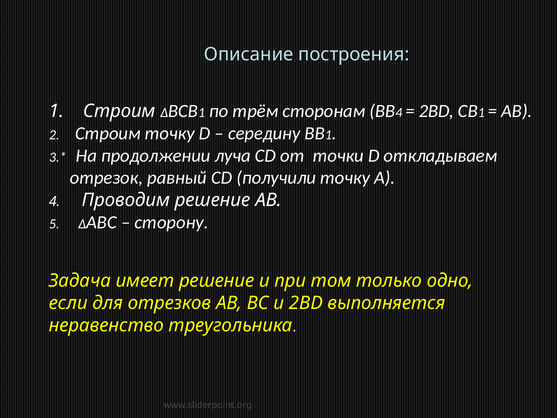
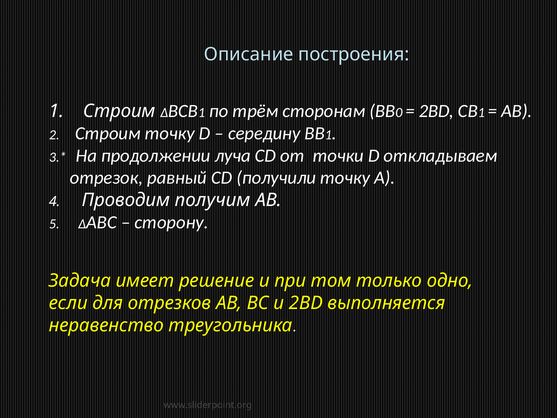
4 at (399, 112): 4 -> 0
Проводим решение: решение -> получим
